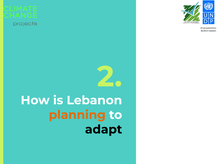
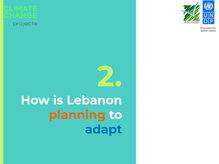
adapt colour: black -> blue
